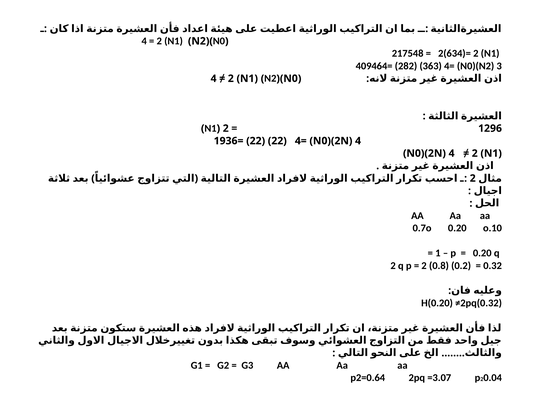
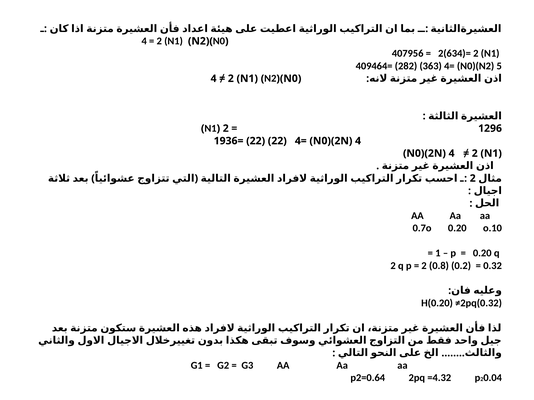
217548: 217548 -> 407956
3: 3 -> 5
=3.07: =3.07 -> =4.32
